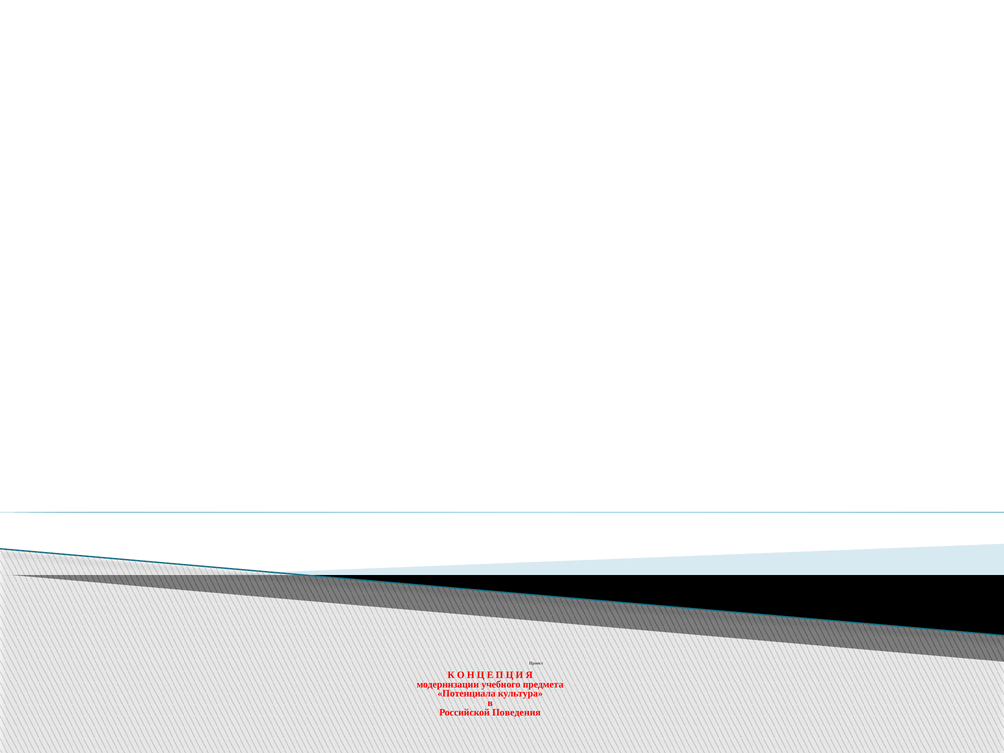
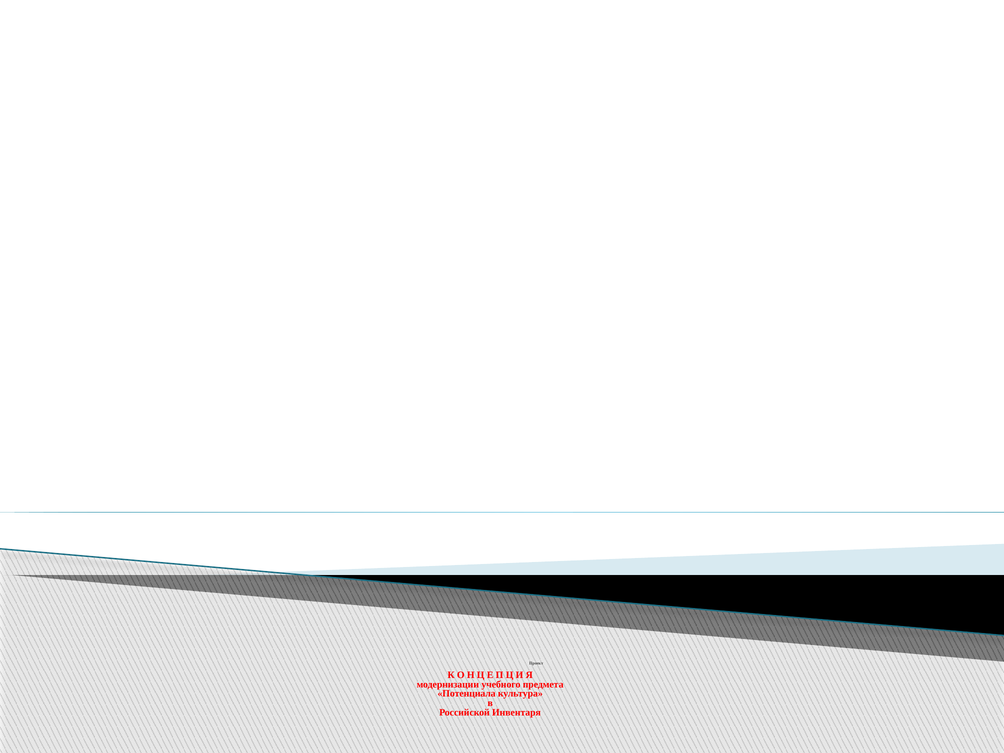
Поведения: Поведения -> Инвентаря
